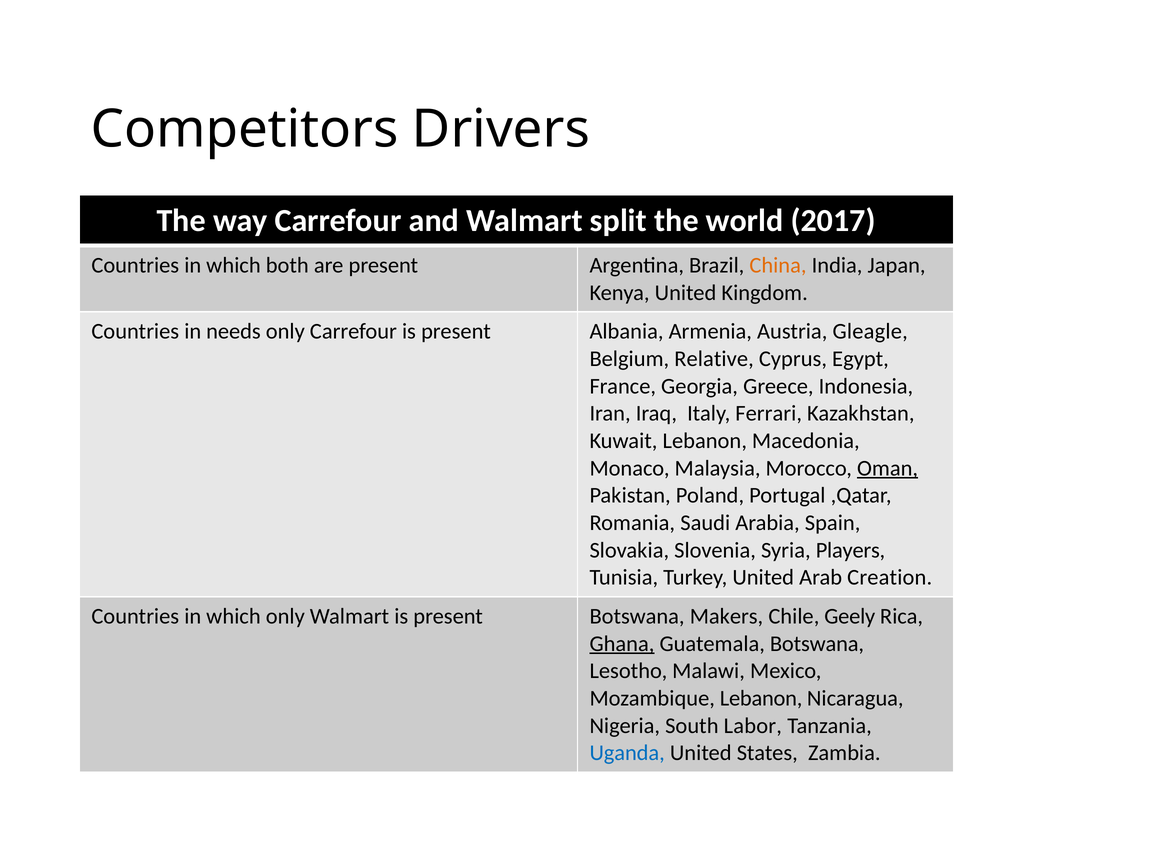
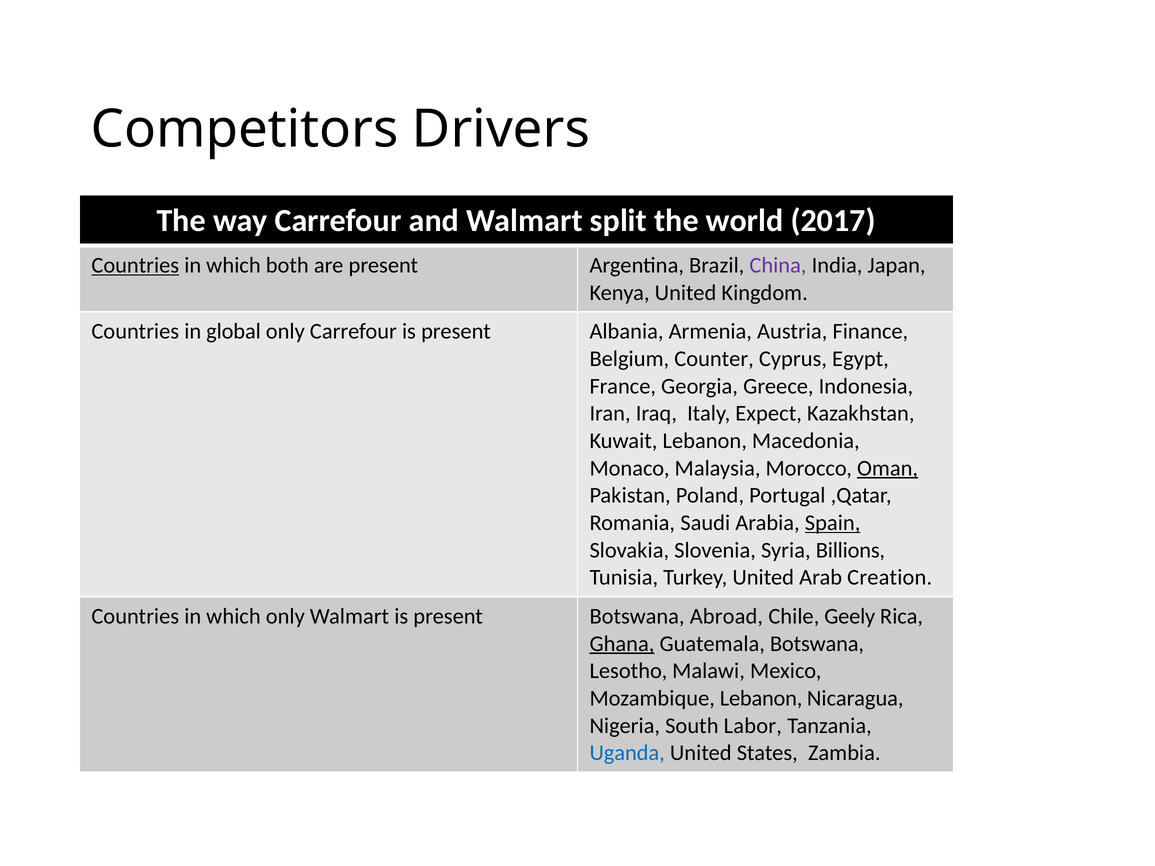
Countries at (135, 265) underline: none -> present
China colour: orange -> purple
needs: needs -> global
Gleagle: Gleagle -> Finance
Relative: Relative -> Counter
Ferrari: Ferrari -> Expect
Spain underline: none -> present
Players: Players -> Billions
Makers: Makers -> Abroad
